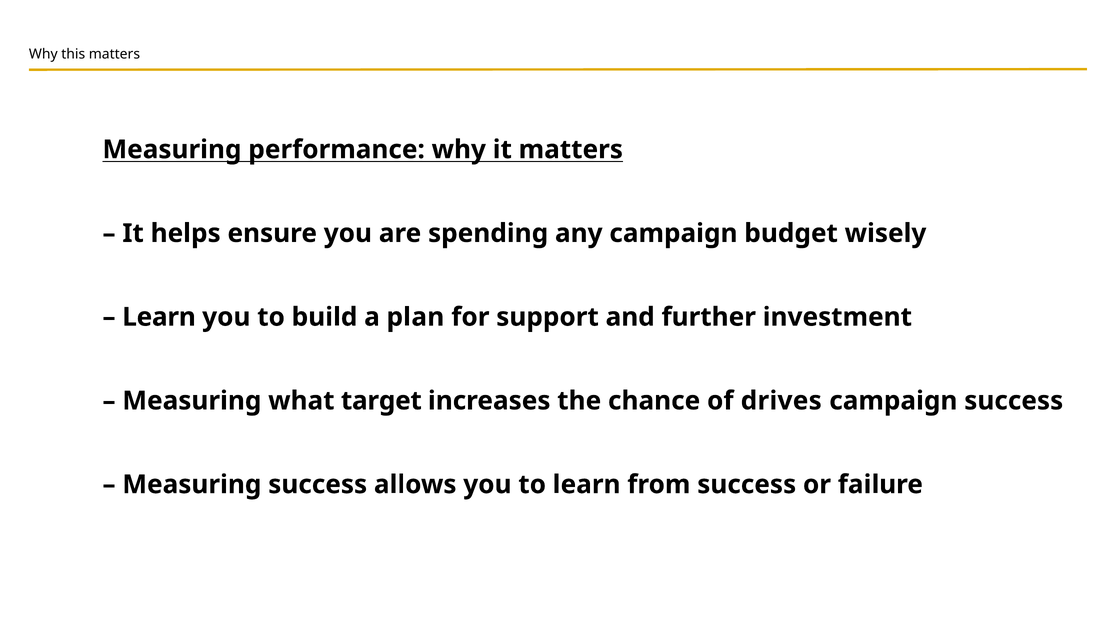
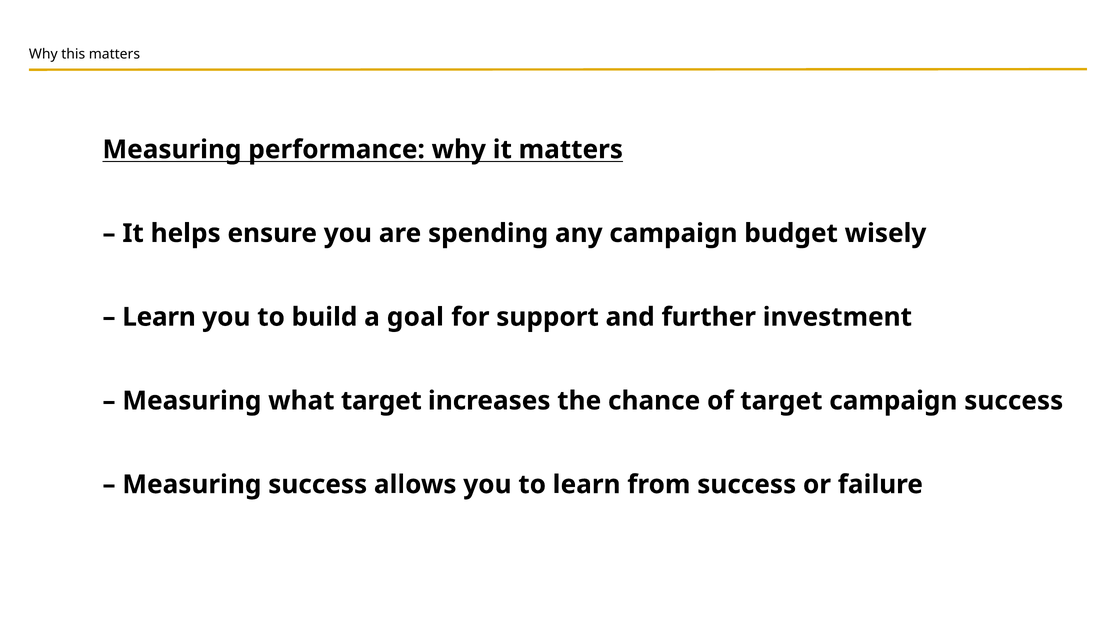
plan: plan -> goal
of drives: drives -> target
